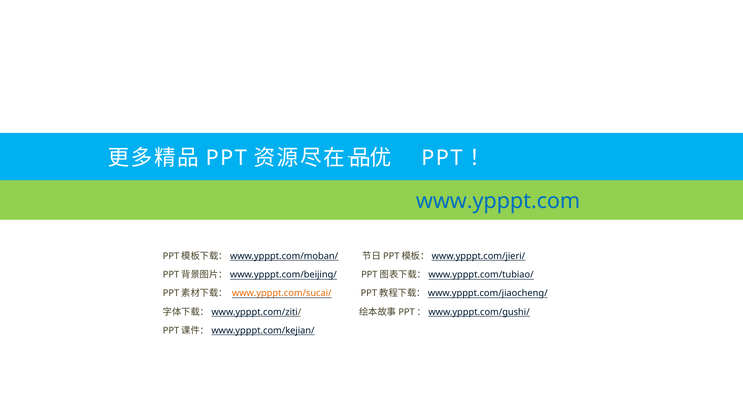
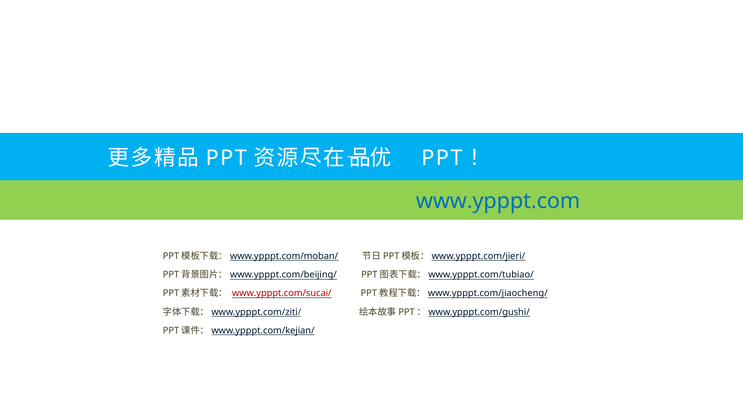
www.ypppt.com/sucai/ colour: orange -> red
